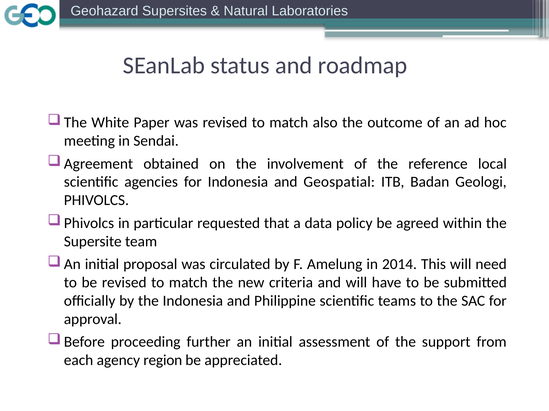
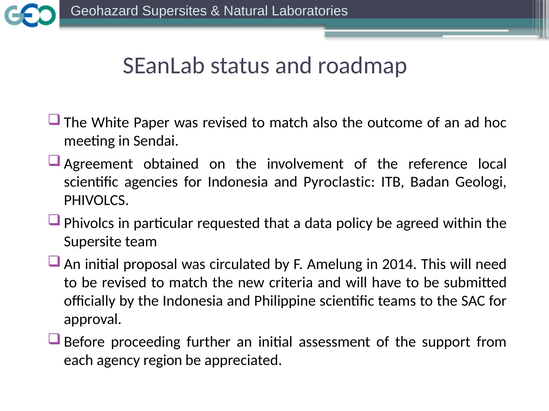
Geospatial: Geospatial -> Pyroclastic
